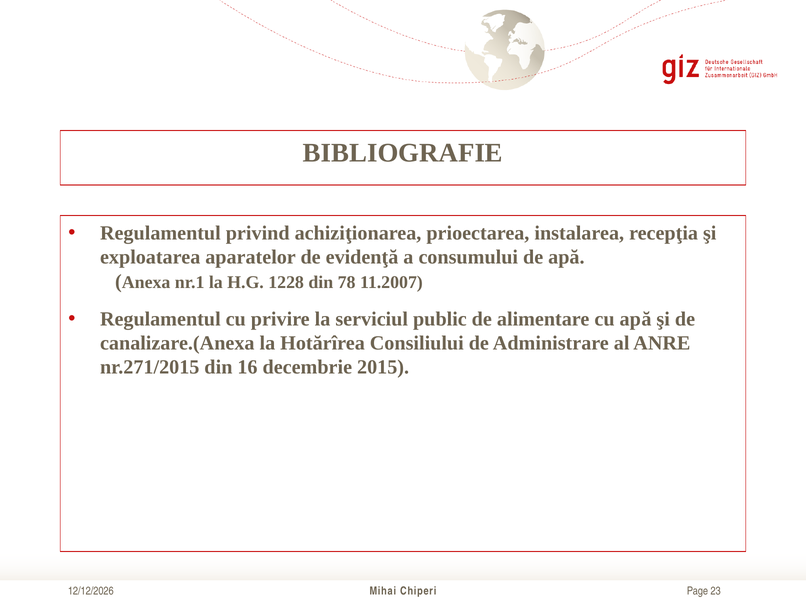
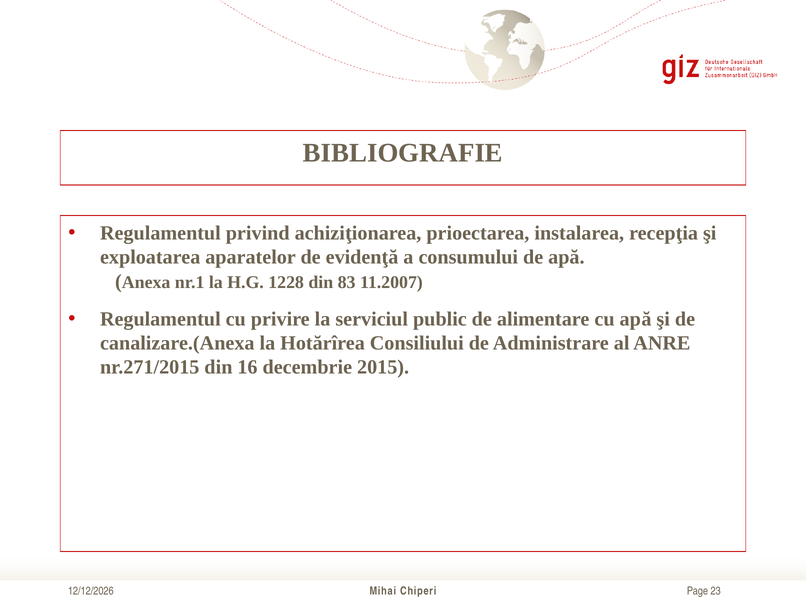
78: 78 -> 83
